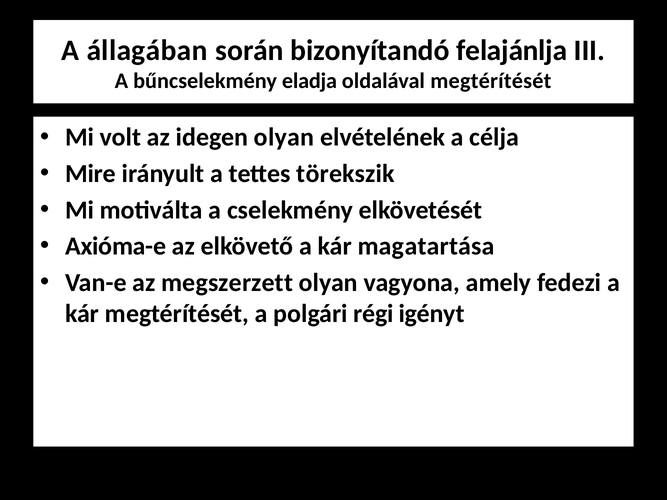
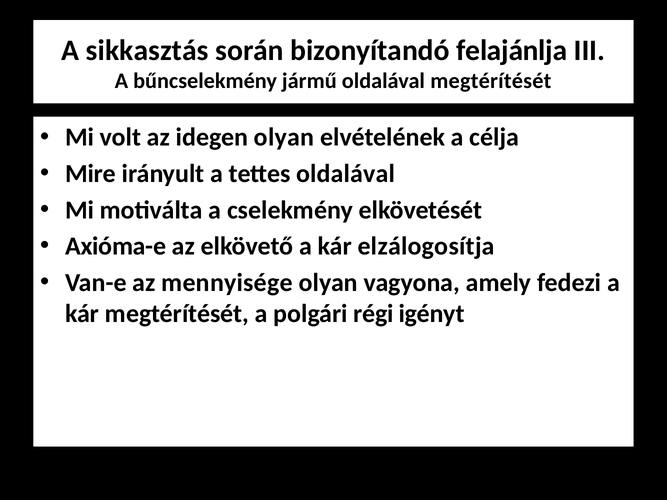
állagában: állagában -> sikkasztás
eladja: eladja -> jármű
tettes törekszik: törekszik -> oldalával
magatartása: magatartása -> elzálogosítja
megszerzett: megszerzett -> mennyisége
